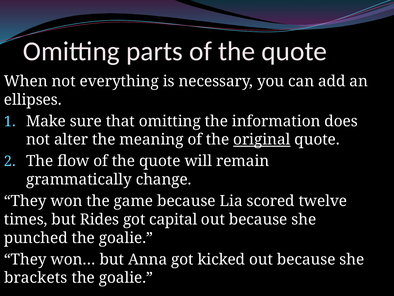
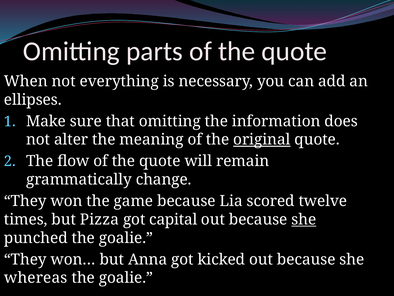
Rides: Rides -> Pizza
she at (304, 219) underline: none -> present
brackets: brackets -> whereas
